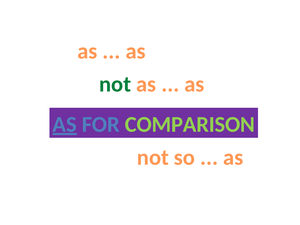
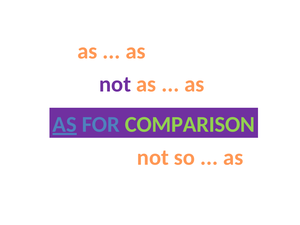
not at (115, 84) colour: green -> purple
